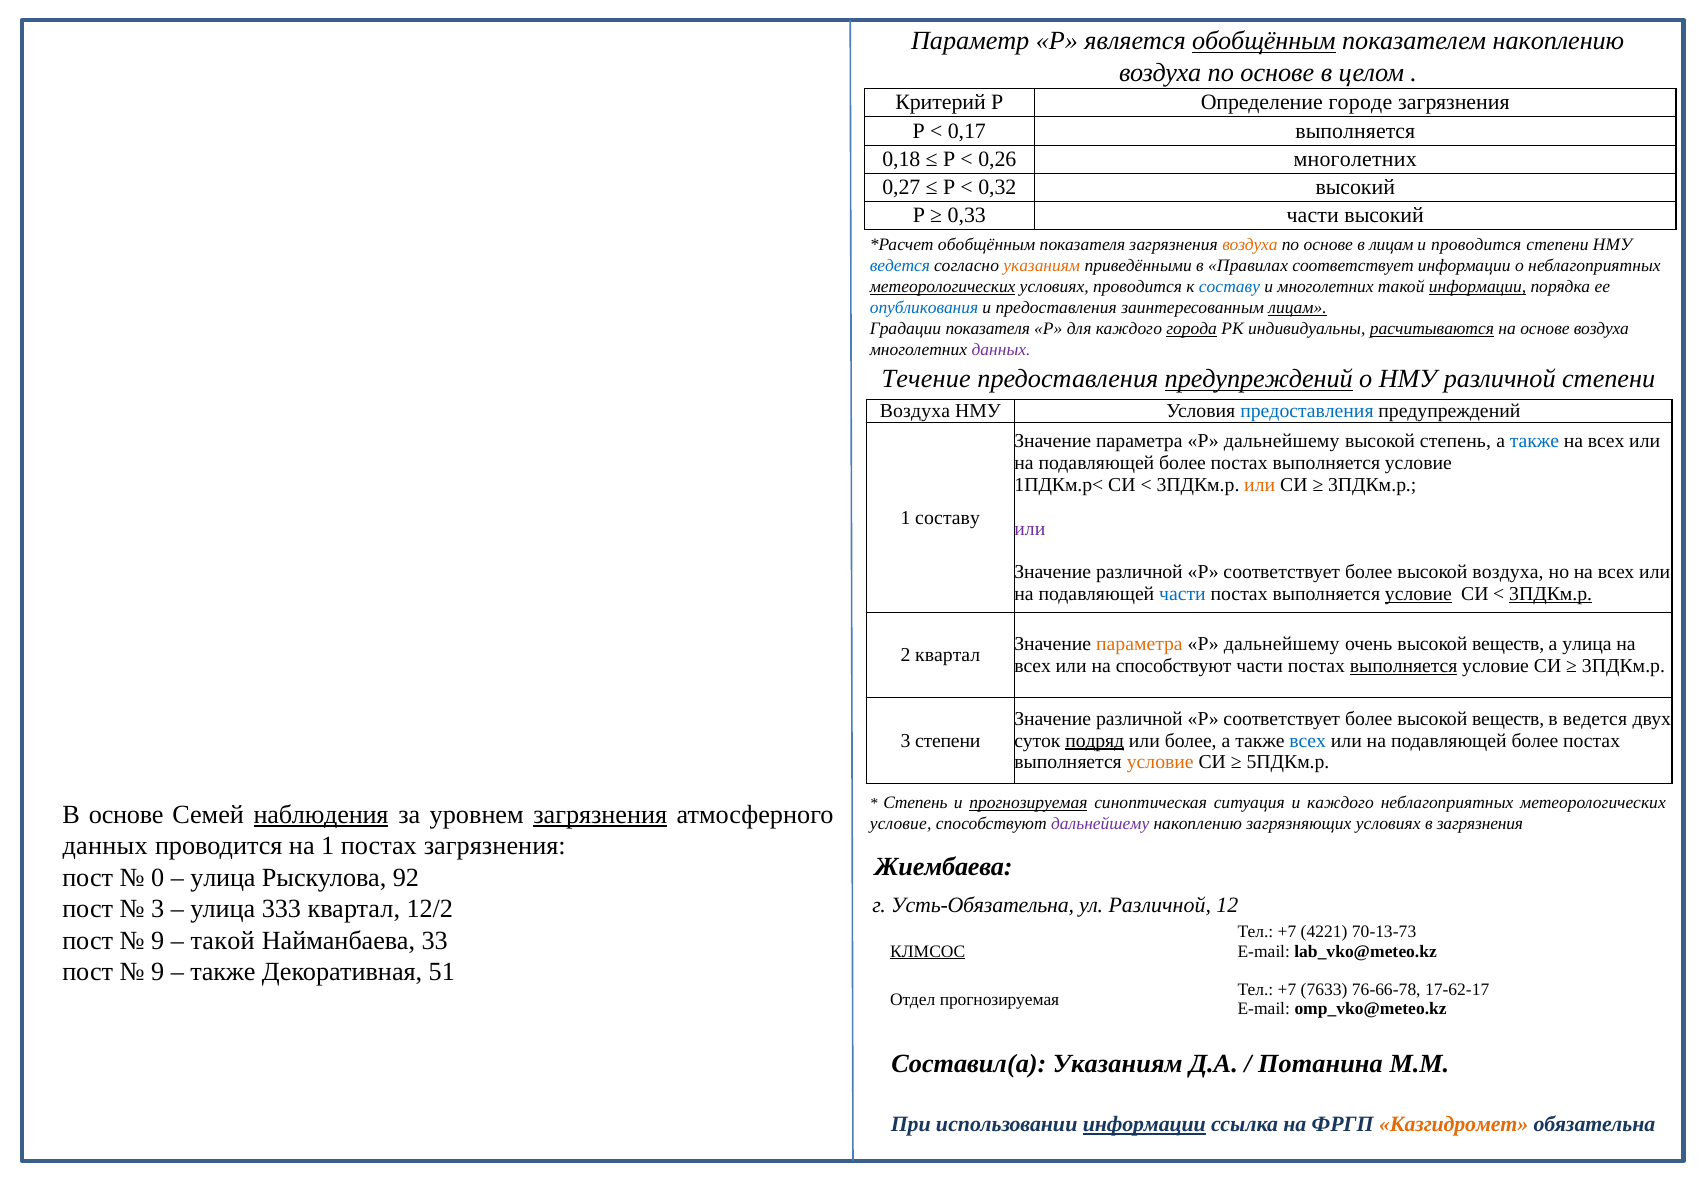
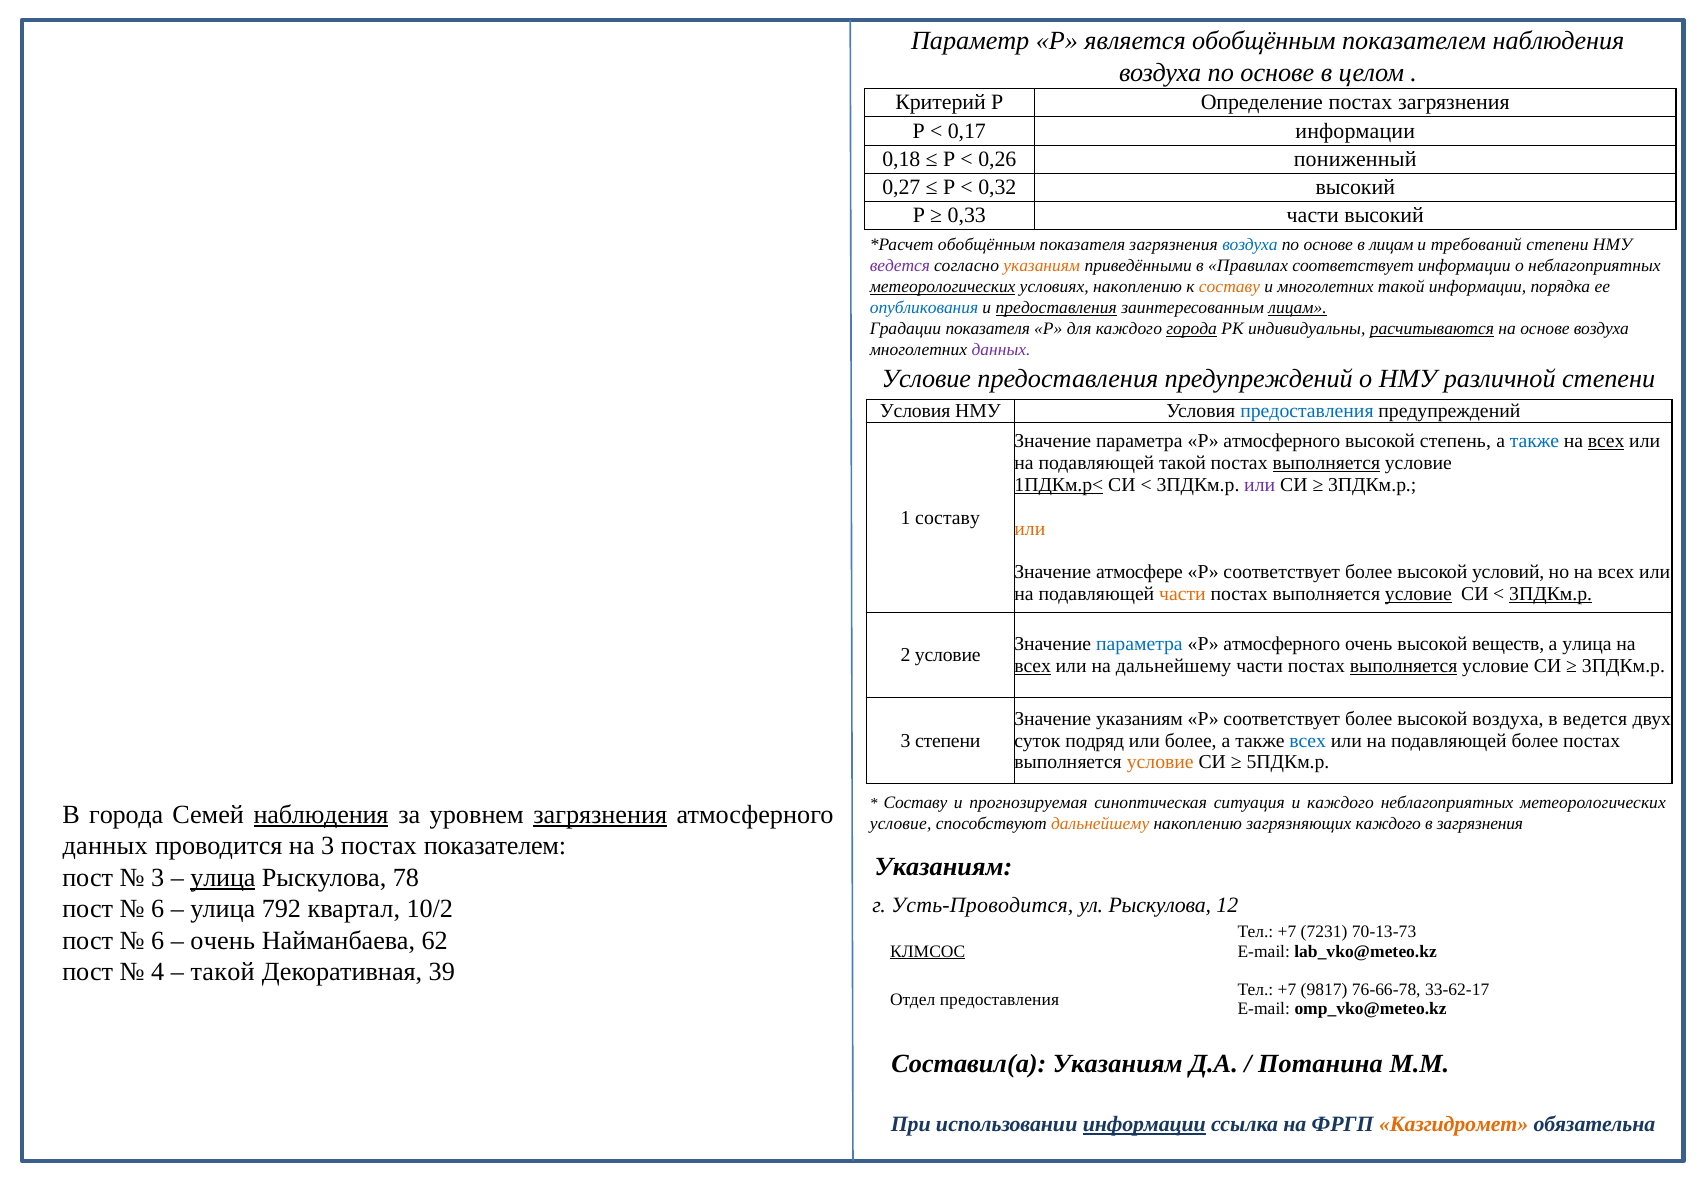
обобщённым at (1264, 41) underline: present -> none
показателем накоплению: накоплению -> наблюдения
Определение городе: городе -> постах
0,17 выполняется: выполняется -> информации
0,26 многолетних: многолетних -> пониженный
воздуха at (1250, 245) colour: orange -> blue
и проводится: проводится -> требований
ведется at (900, 266) colour: blue -> purple
условиях проводится: проводится -> накоплению
составу at (1230, 287) colour: blue -> orange
информации at (1478, 287) underline: present -> none
предоставления at (1056, 308) underline: none -> present
Течение at (926, 379): Течение -> Условие
предупреждений at (1259, 379) underline: present -> none
Воздуха at (915, 411): Воздуха -> Условия
дальнейшему at (1282, 441): дальнейшему -> атмосферного
всех at (1606, 441) underline: none -> present
более at (1183, 463): более -> такой
выполняется at (1326, 463) underline: none -> present
1ПДКм.р< underline: none -> present
или at (1260, 485) colour: orange -> purple
или at (1030, 529) colour: purple -> orange
различной at (1139, 572): различной -> атмосфере
высокой воздуха: воздуха -> условий
части at (1182, 594) colour: blue -> orange
параметра at (1139, 644) colour: orange -> blue
дальнейшему at (1282, 644): дальнейшему -> атмосферного
2 квартал: квартал -> условие
всех at (1033, 666) underline: none -> present
на способствуют: способствуют -> дальнейшему
различной at (1139, 719): различной -> указаниям
веществ at (1508, 719): веществ -> воздуха
подряд underline: present -> none
Степень at (915, 803): Степень -> Составу
прогнозируемая at (1028, 803) underline: present -> none
В основе: основе -> города
дальнейшему at (1100, 824) colour: purple -> orange
загрязняющих условиях: условиях -> каждого
на 1: 1 -> 3
постах загрязнения: загрязнения -> показателем
Жиембаева at (944, 867): Жиембаева -> Указаниям
0 at (158, 877): 0 -> 3
улица at (223, 877) underline: none -> present
92: 92 -> 78
Усть-Обязательна: Усть-Обязательна -> Усть-Проводится
ул Различной: Различной -> Рыскулова
3 at (158, 909): 3 -> 6
333: 333 -> 792
12/2: 12/2 -> 10/2
4221: 4221 -> 7231
9 at (158, 940): 9 -> 6
такой at (223, 940): такой -> очень
33: 33 -> 62
9 at (158, 972): 9 -> 4
также at (223, 972): также -> такой
51: 51 -> 39
7633: 7633 -> 9817
17-62-17: 17-62-17 -> 33-62-17
Отдел прогнозируемая: прогнозируемая -> предоставления
